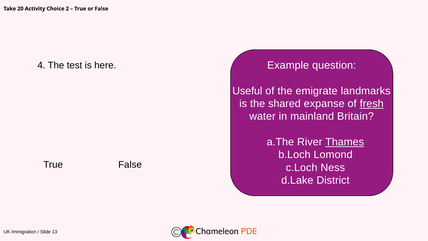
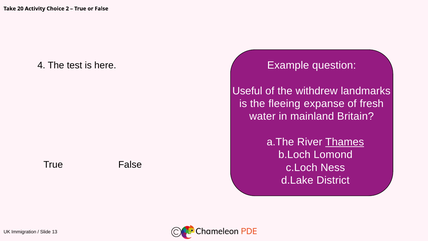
emigrate: emigrate -> withdrew
shared: shared -> fleeing
fresh underline: present -> none
